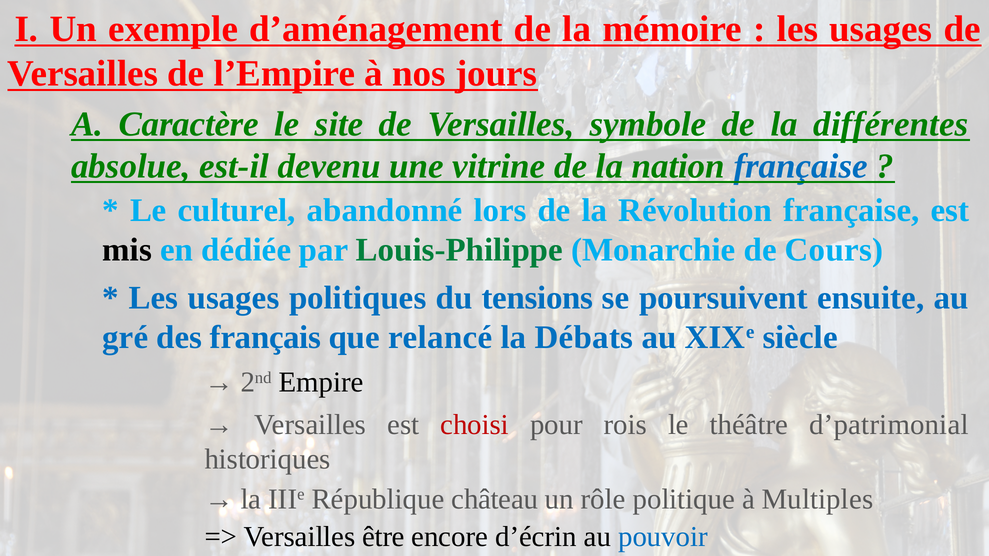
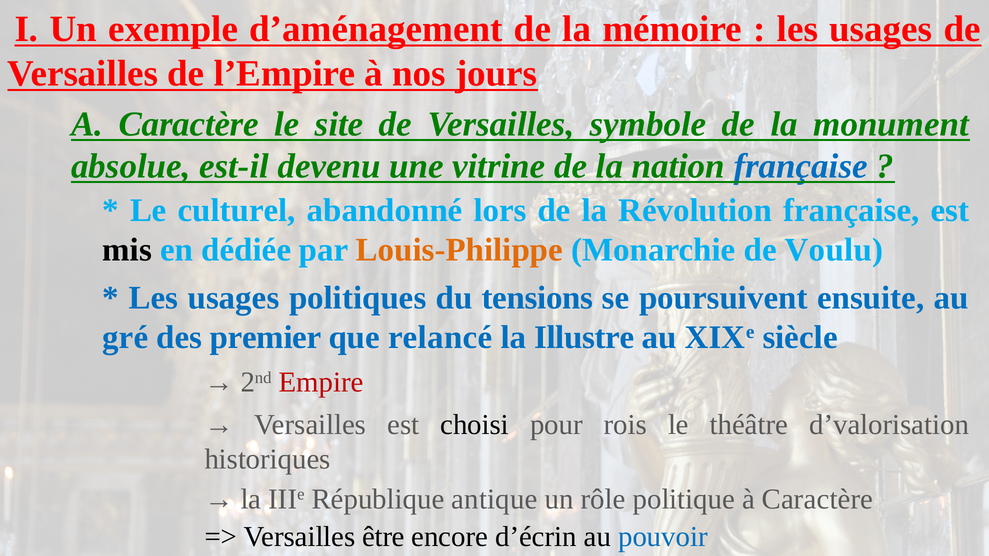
différentes: différentes -> monument
Louis-Philippe colour: green -> orange
Cours: Cours -> Voulu
français: français -> premier
Débats: Débats -> Illustre
Empire colour: black -> red
choisi colour: red -> black
d’patrimonial: d’patrimonial -> d’valorisation
château: château -> antique
à Multiples: Multiples -> Caractère
